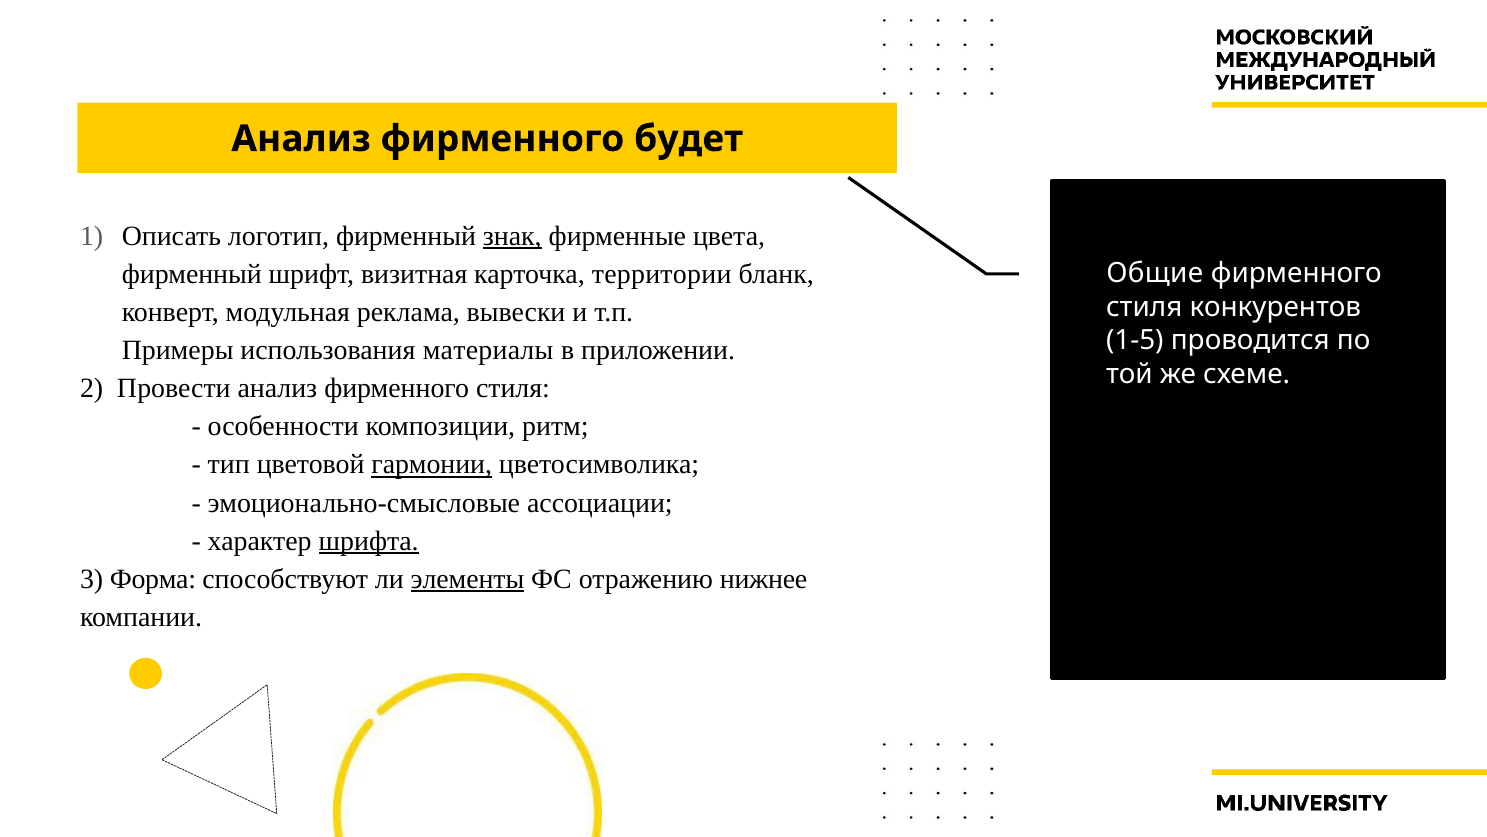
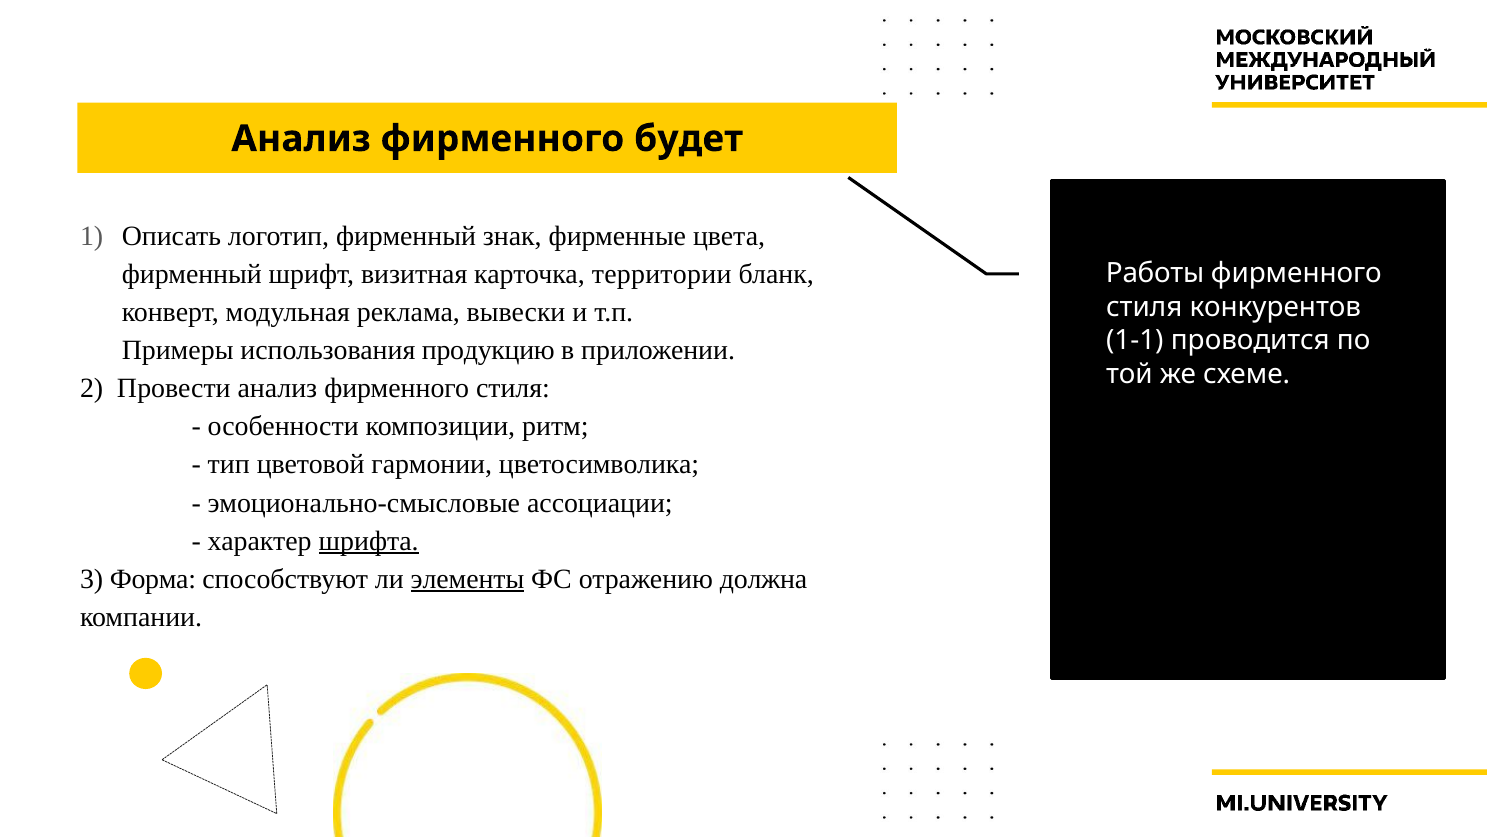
знак underline: present -> none
Общие: Общие -> Работы
1-5: 1-5 -> 1-1
материалы: материалы -> продукцию
гармонии underline: present -> none
нижнее: нижнее -> должна
